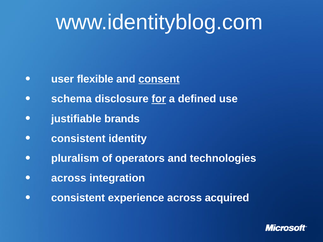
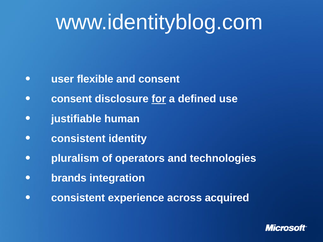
consent at (159, 79) underline: present -> none
schema at (71, 99): schema -> consent
brands: brands -> human
across at (69, 178): across -> brands
